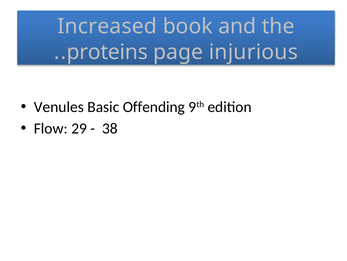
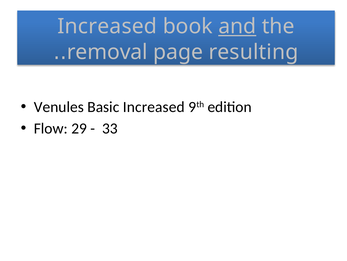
and underline: none -> present
proteins: proteins -> removal
injurious: injurious -> resulting
Basic Offending: Offending -> Increased
38: 38 -> 33
